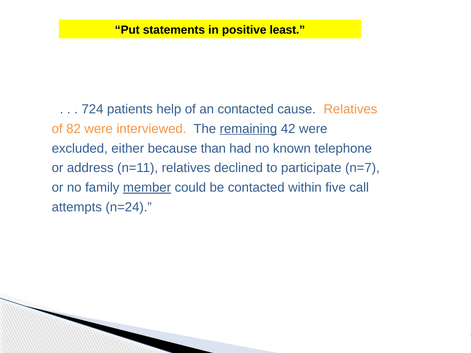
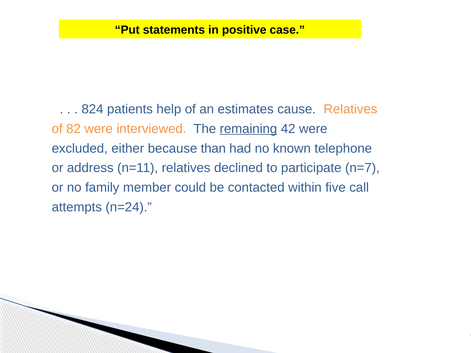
least: least -> case
724: 724 -> 824
an contacted: contacted -> estimates
member underline: present -> none
